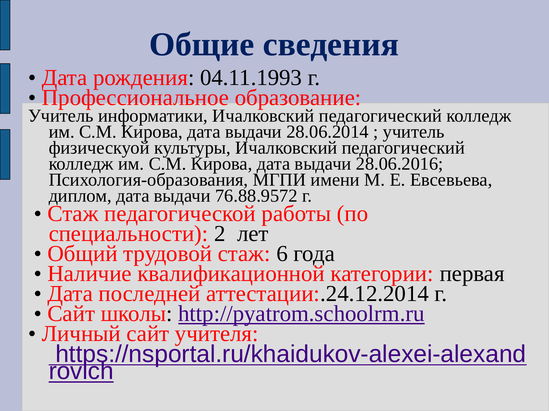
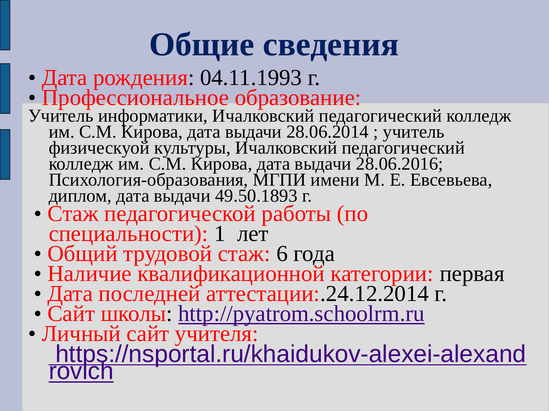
76.88.9572: 76.88.9572 -> 49.50.1893
2: 2 -> 1
